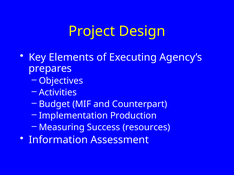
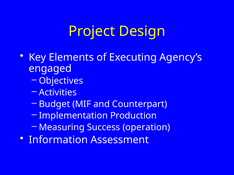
prepares: prepares -> engaged
resources: resources -> operation
